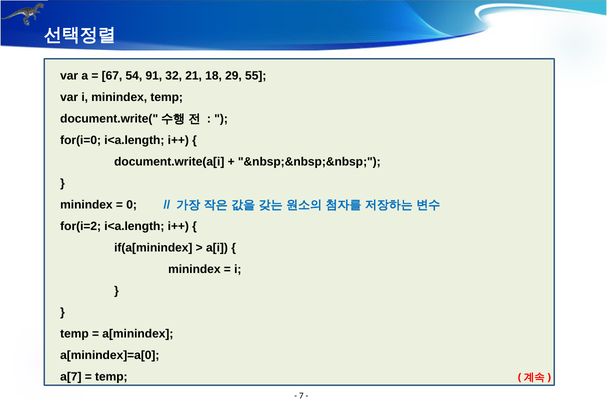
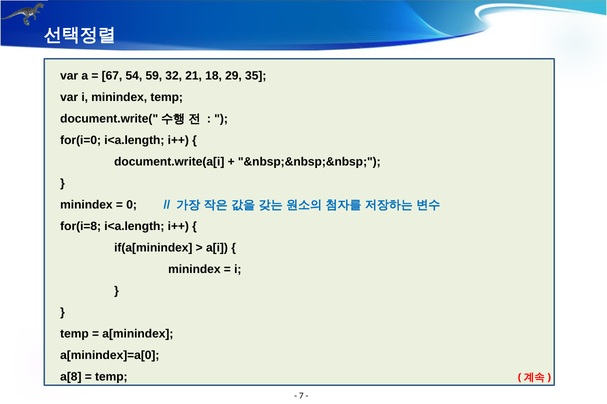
91: 91 -> 59
55: 55 -> 35
for(i=2: for(i=2 -> for(i=8
a[7: a[7 -> a[8
